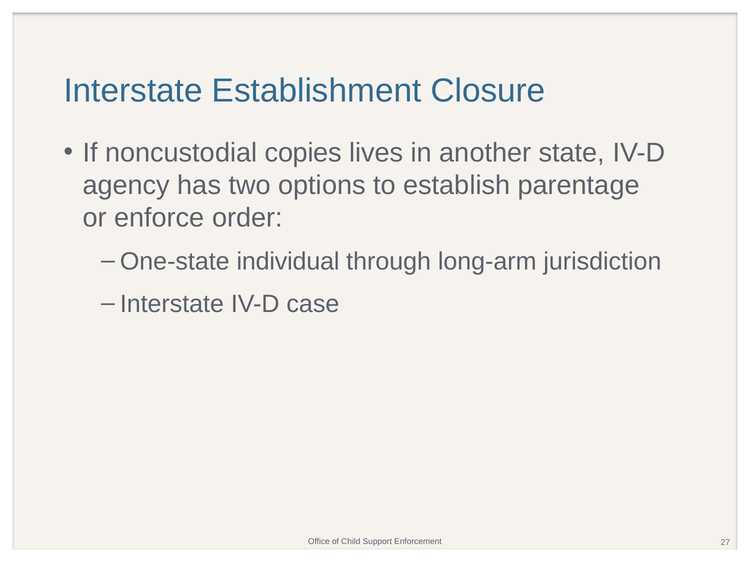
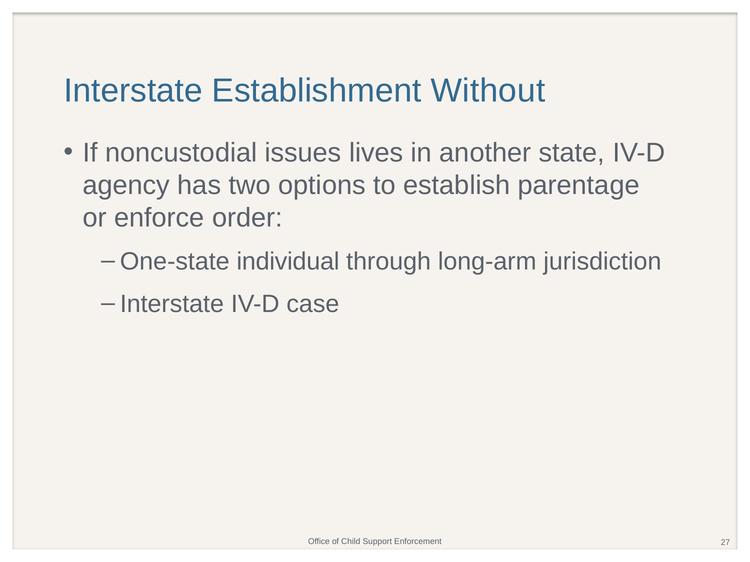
Closure: Closure -> Without
copies: copies -> issues
